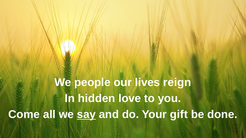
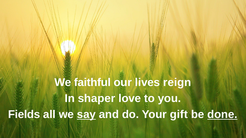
people: people -> faithful
hidden: hidden -> shaper
Come: Come -> Fields
done underline: none -> present
